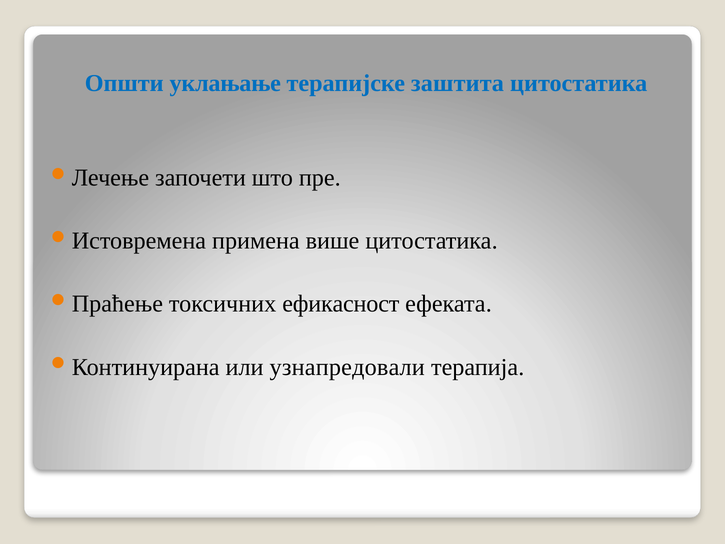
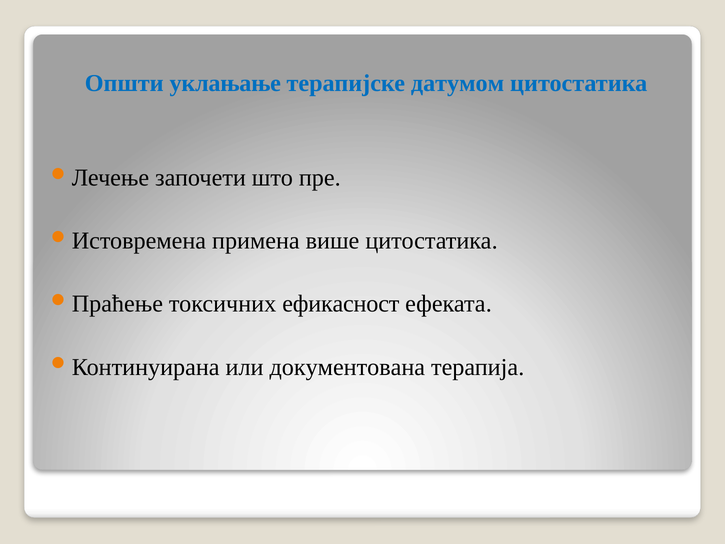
заштита: заштита -> датумом
узнапредовали: узнапредовали -> документована
